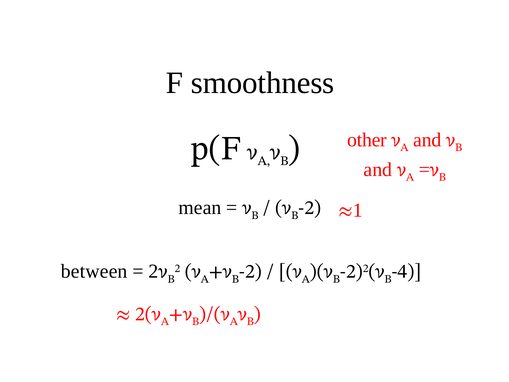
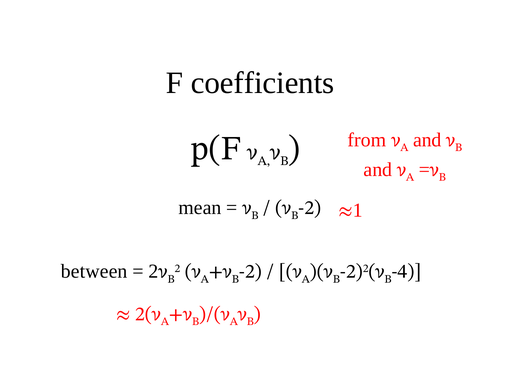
smoothness: smoothness -> coefficients
other: other -> from
